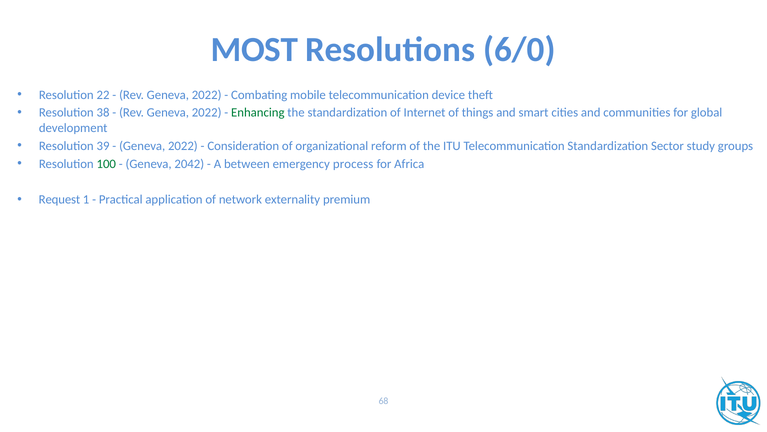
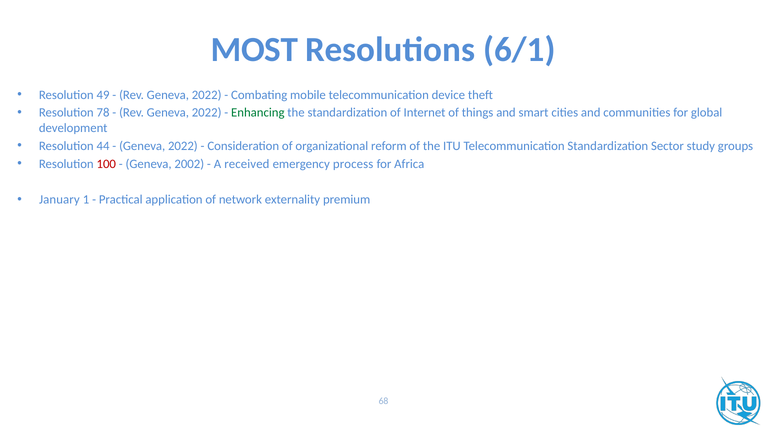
6/0: 6/0 -> 6/1
22: 22 -> 49
38: 38 -> 78
39: 39 -> 44
100 colour: green -> red
2042: 2042 -> 2002
between: between -> received
Request: Request -> January
